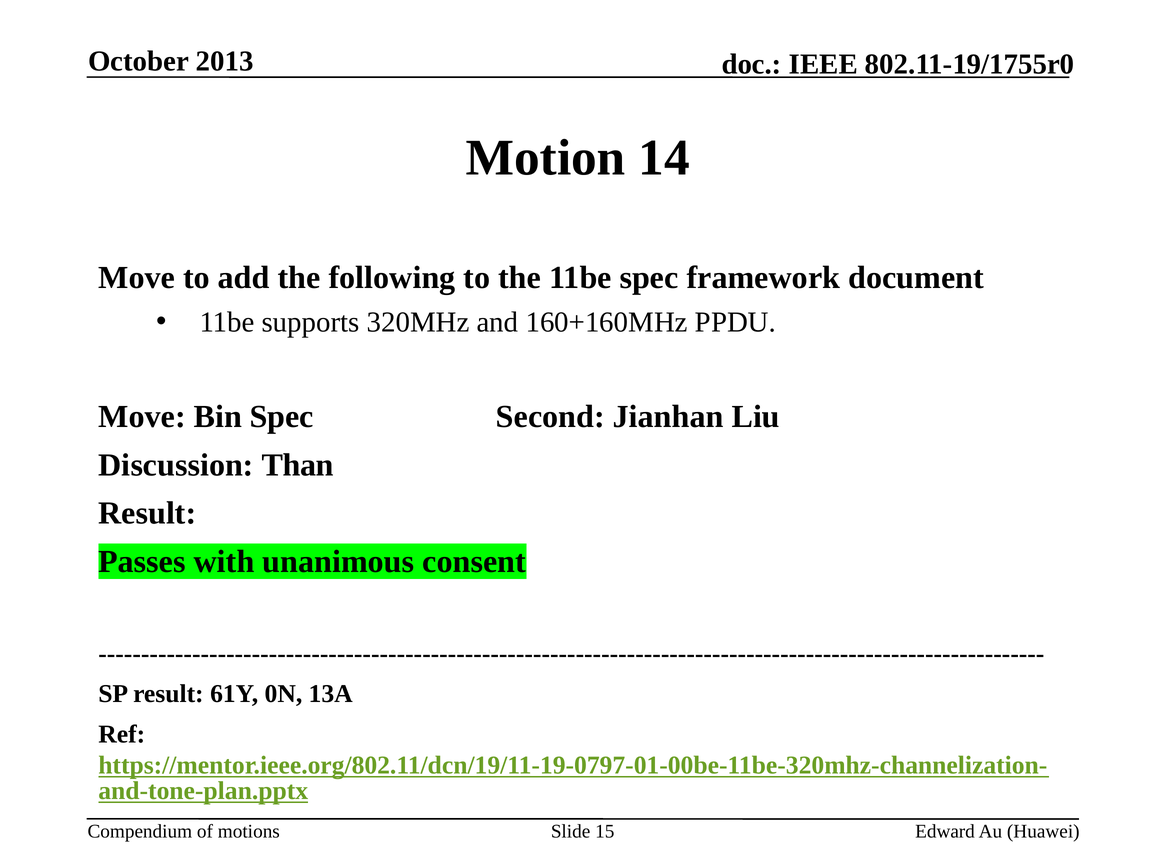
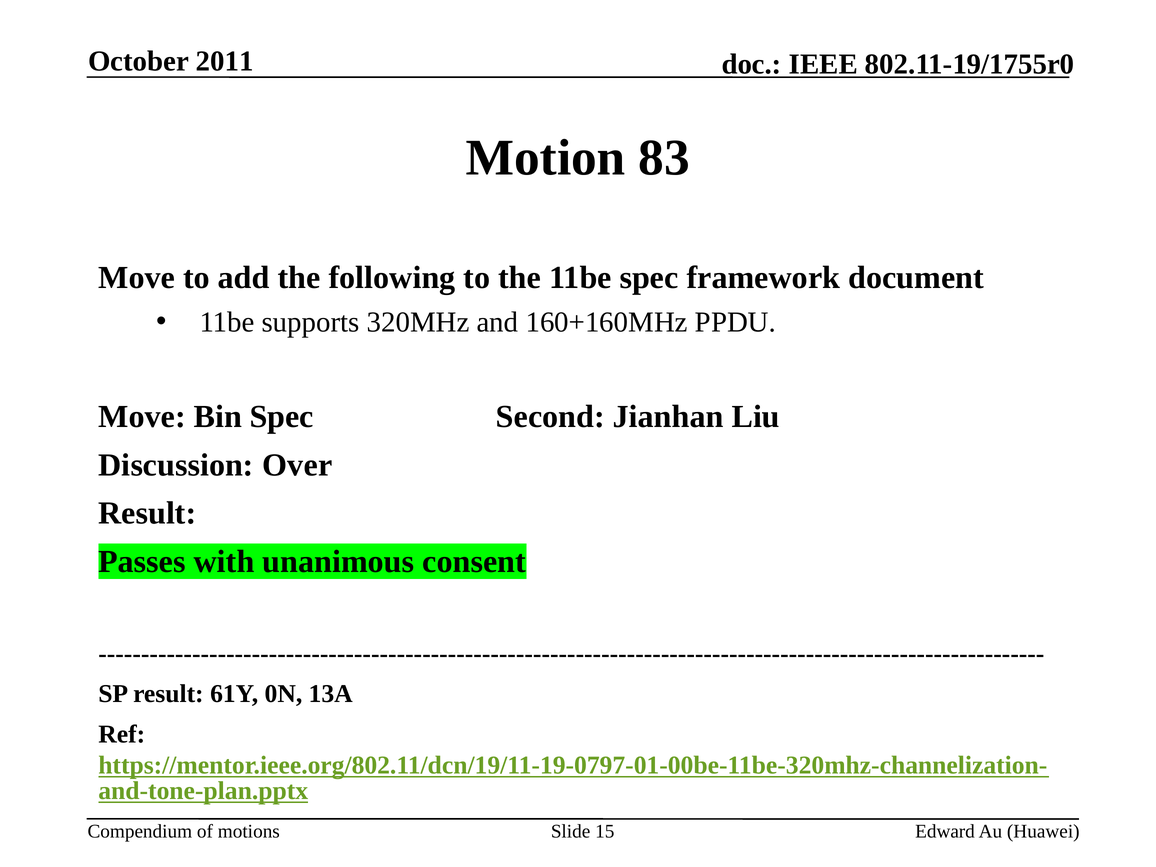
2013: 2013 -> 2011
14: 14 -> 83
Than: Than -> Over
